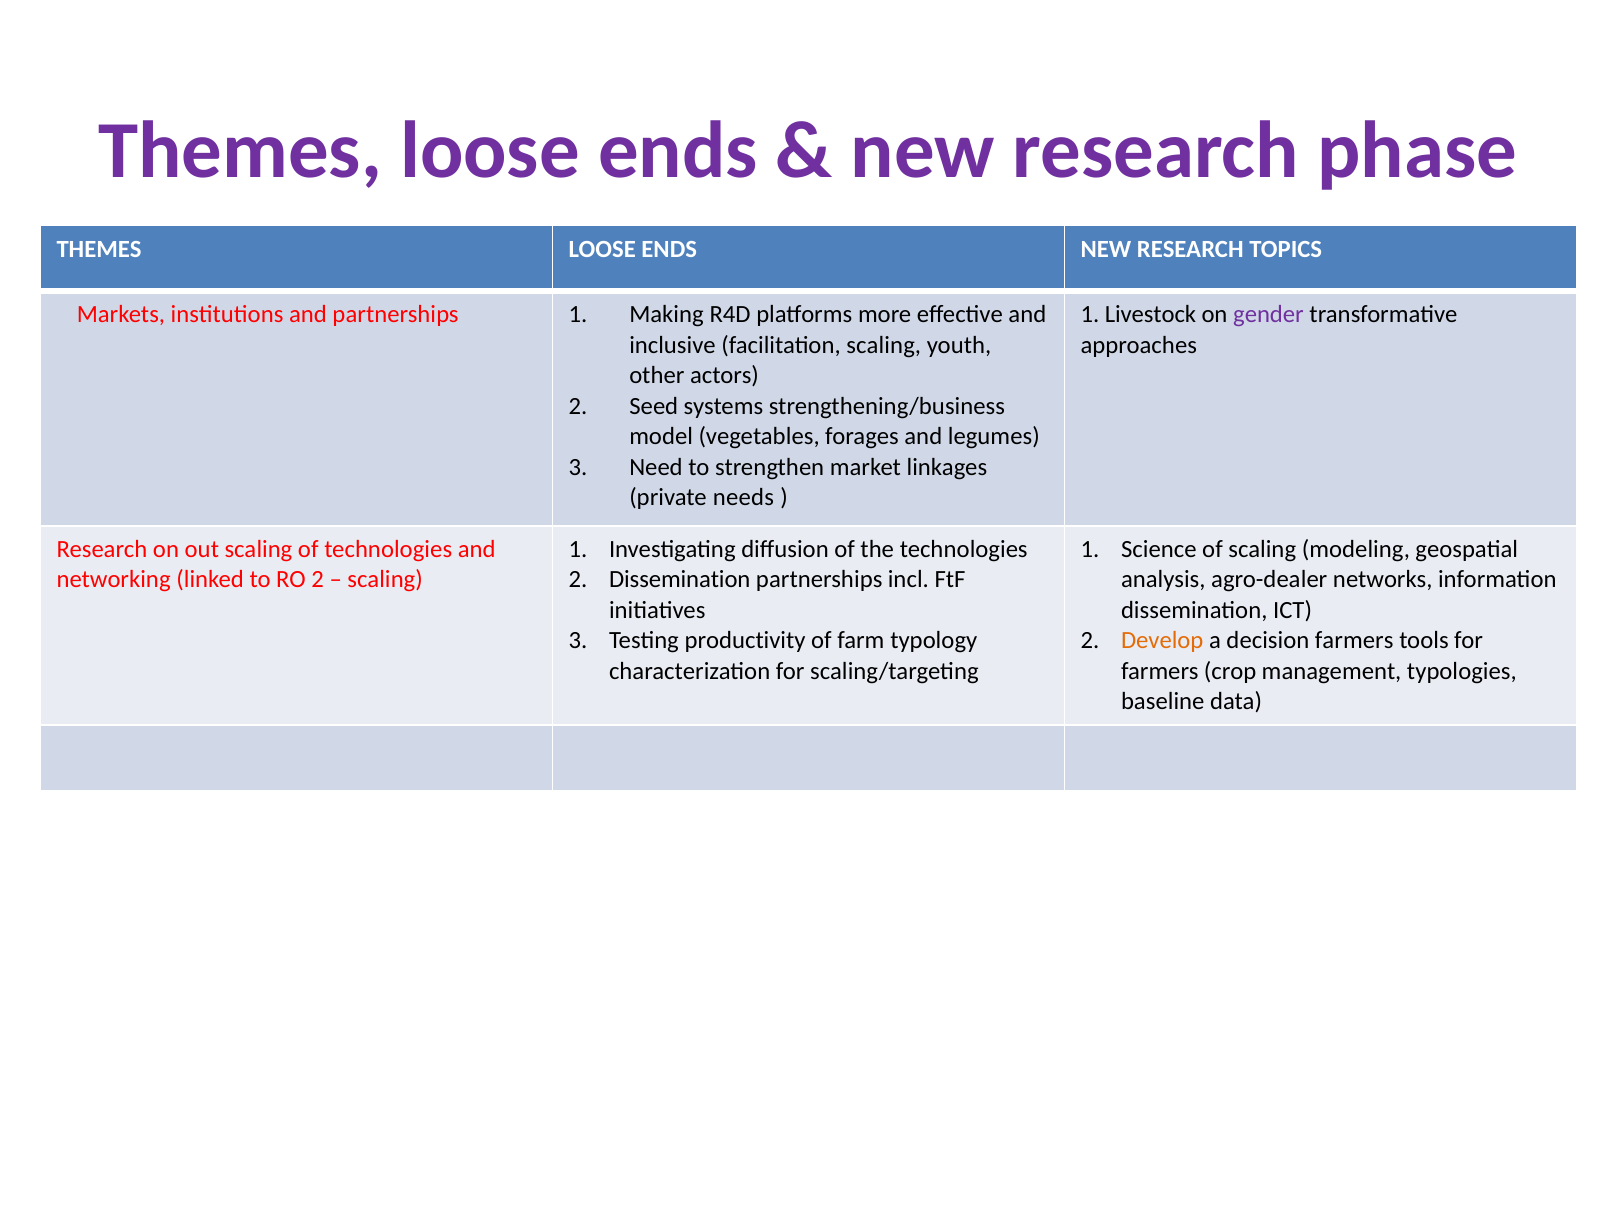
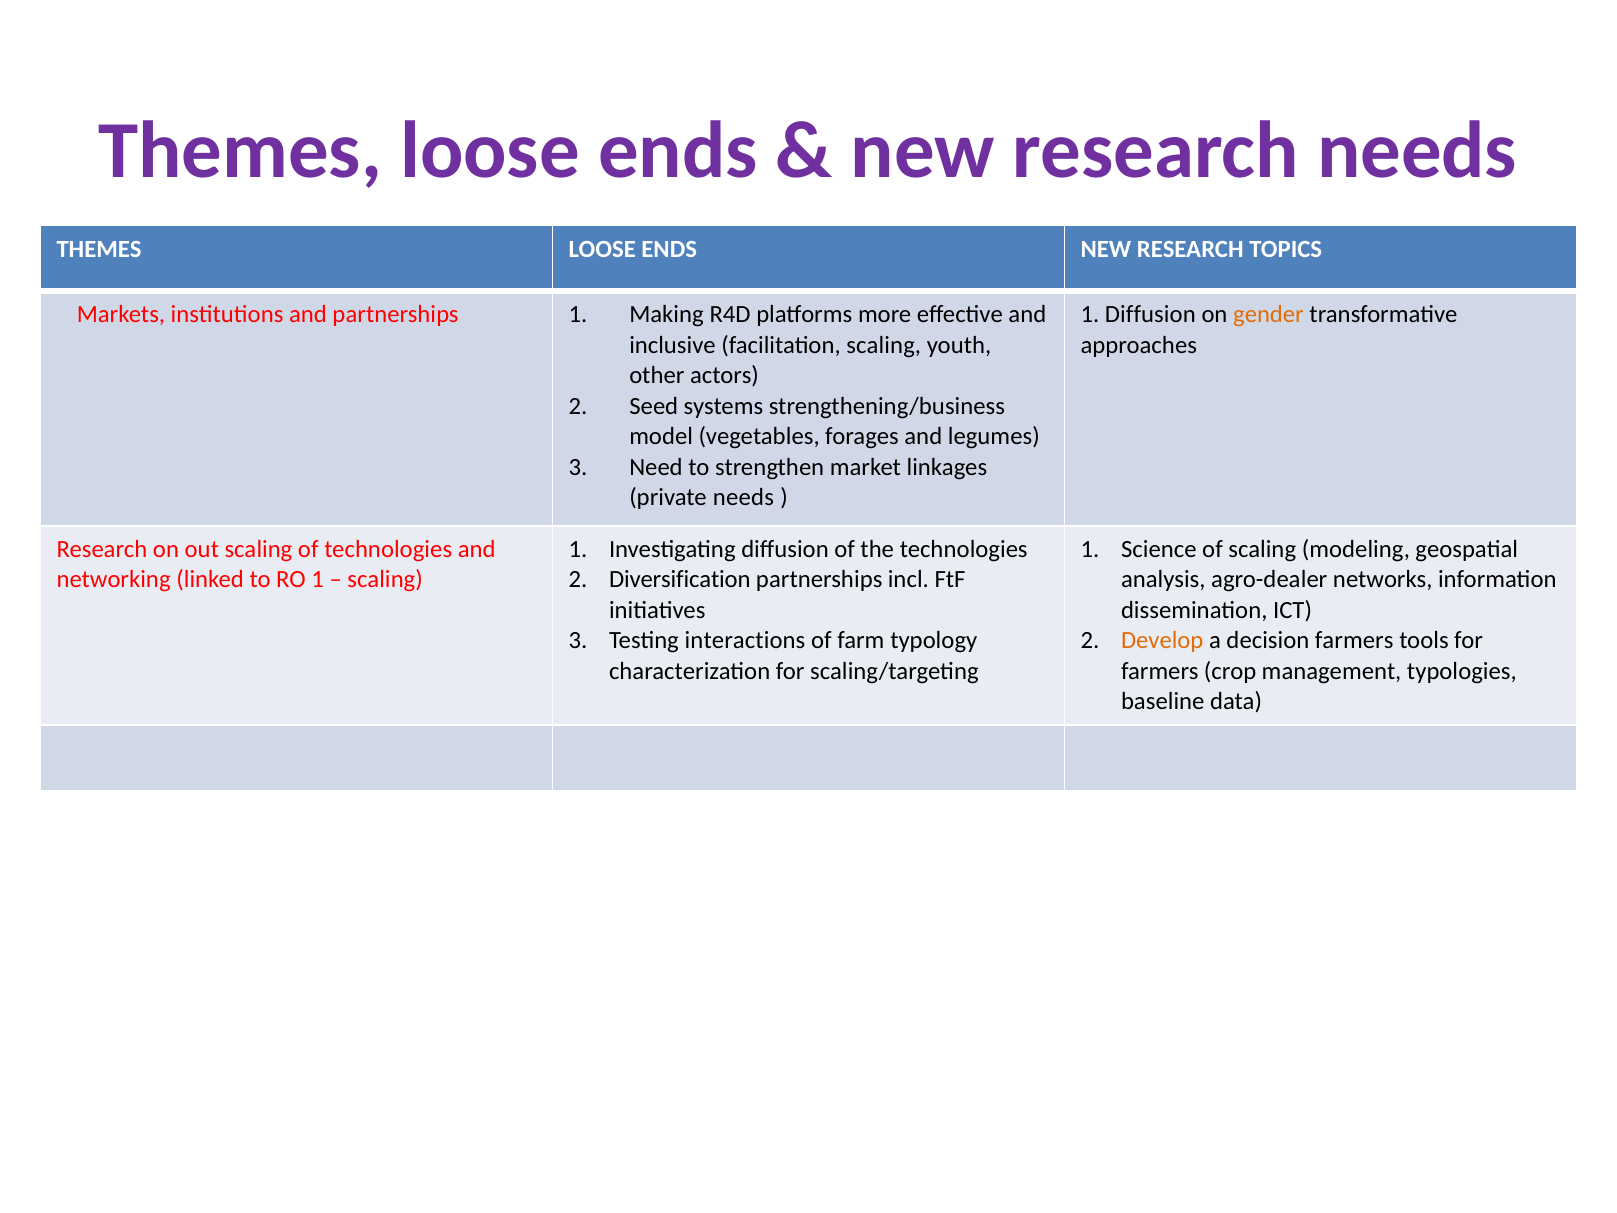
research phase: phase -> needs
1 Livestock: Livestock -> Diffusion
gender colour: purple -> orange
RO 2: 2 -> 1
Dissemination at (680, 580): Dissemination -> Diversification
productivity: productivity -> interactions
